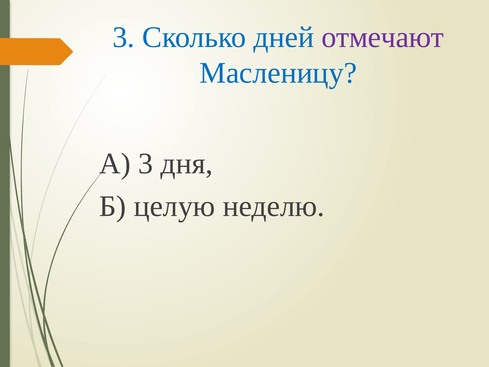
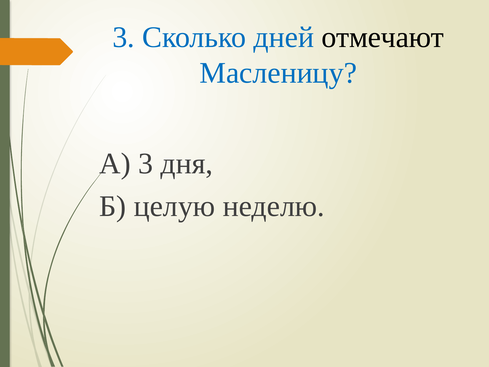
отмечают colour: purple -> black
